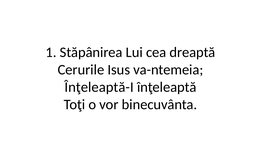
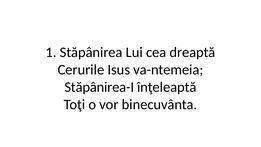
Înţeleaptă-I: Înţeleaptă-I -> Stăpânirea-I
